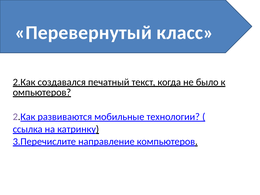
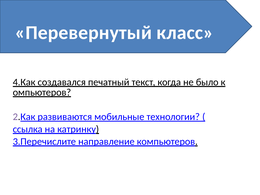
2.Как at (24, 82): 2.Как -> 4.Как
